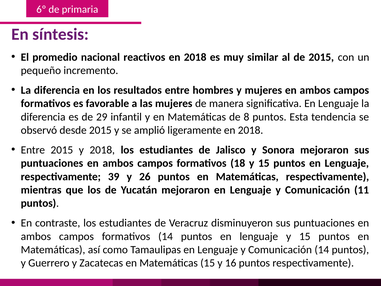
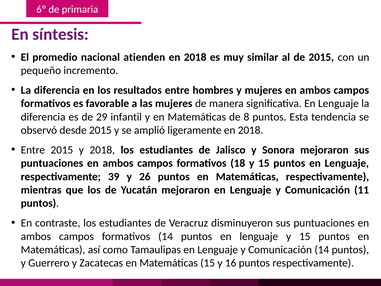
reactivos: reactivos -> atienden
